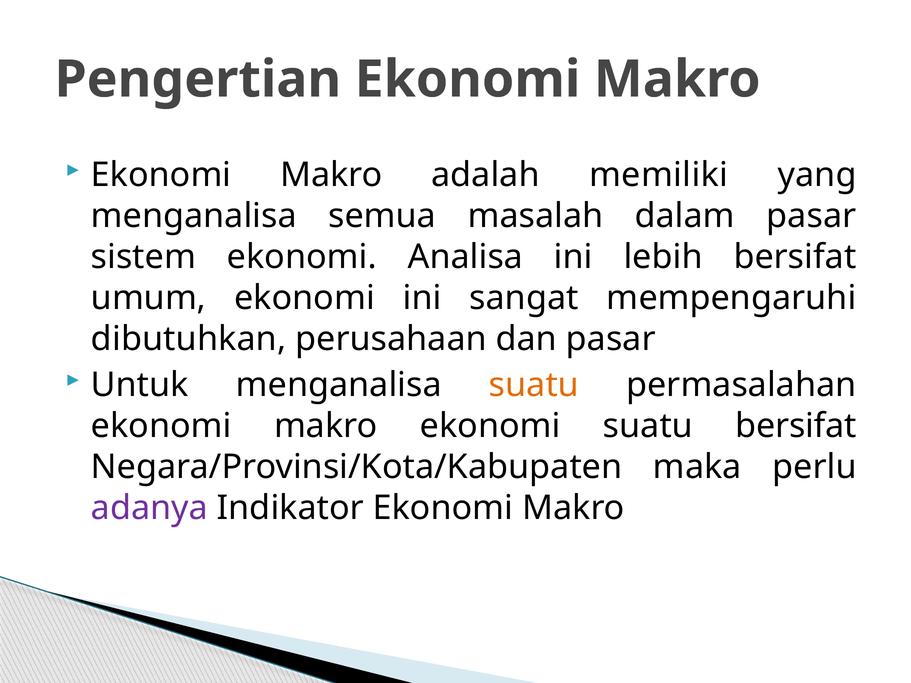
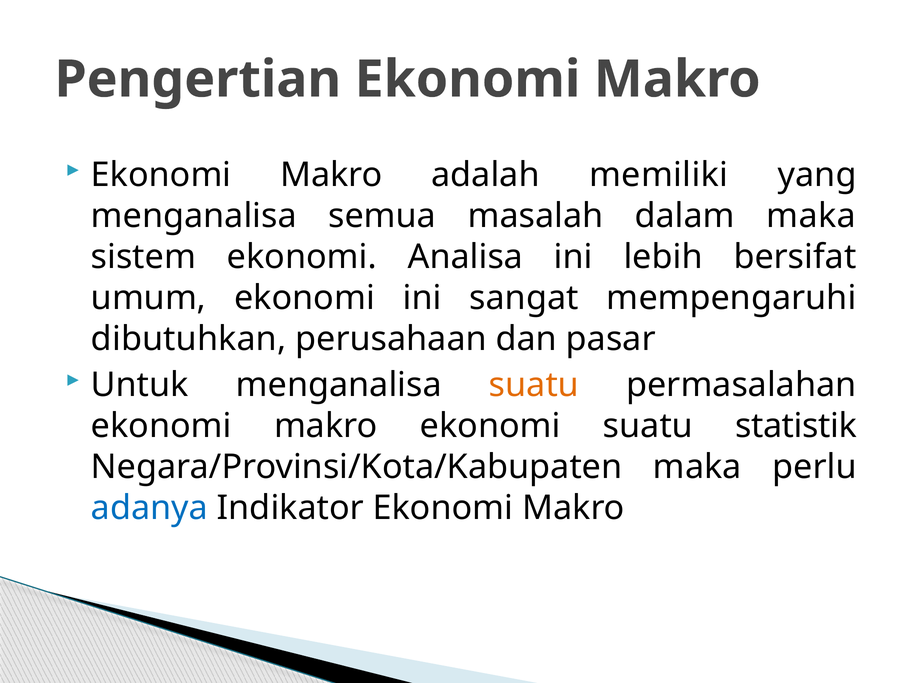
dalam pasar: pasar -> maka
suatu bersifat: bersifat -> statistik
adanya colour: purple -> blue
